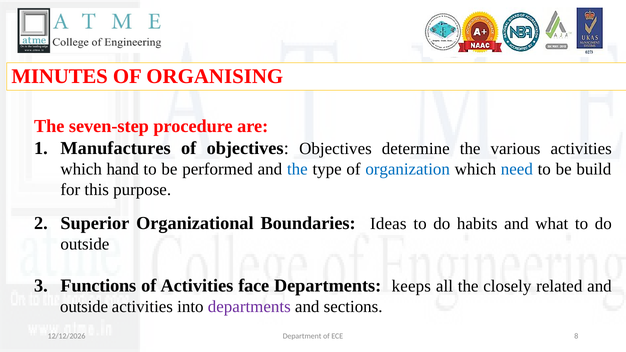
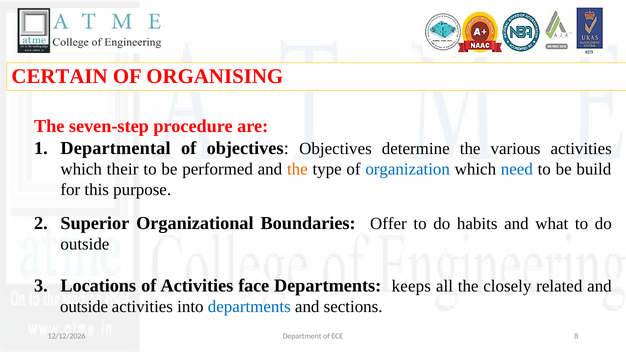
MINUTES: MINUTES -> CERTAIN
Manufactures: Manufactures -> Departmental
hand: hand -> their
the at (297, 169) colour: blue -> orange
Ideas: Ideas -> Offer
Functions: Functions -> Locations
departments at (249, 307) colour: purple -> blue
